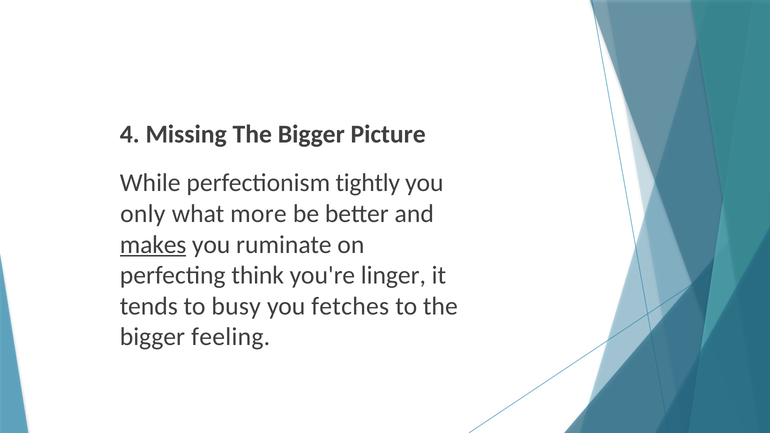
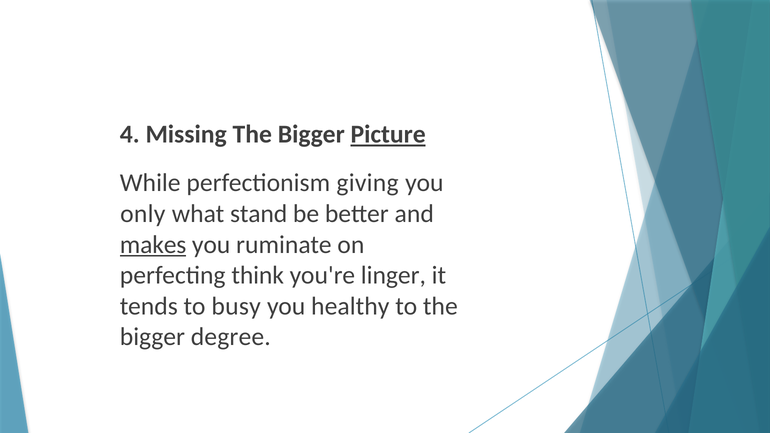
Picture underline: none -> present
tightly: tightly -> giving
more: more -> stand
fetches: fetches -> healthy
feeling: feeling -> degree
